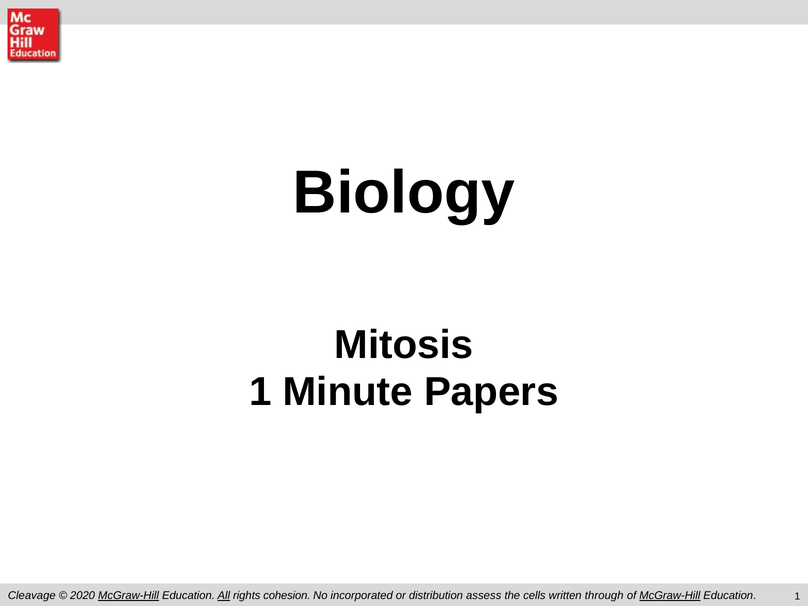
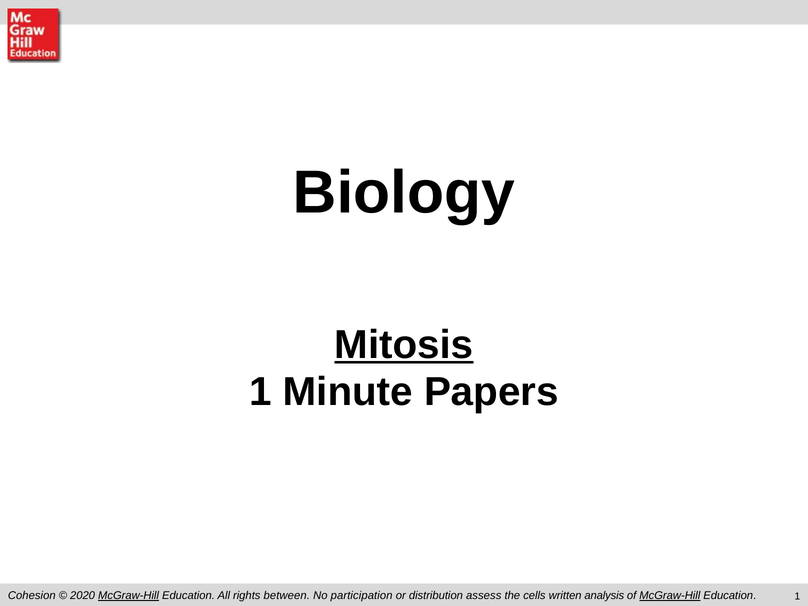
Mitosis underline: none -> present
Cleavage: Cleavage -> Cohesion
All underline: present -> none
cohesion: cohesion -> between
incorporated: incorporated -> participation
through: through -> analysis
